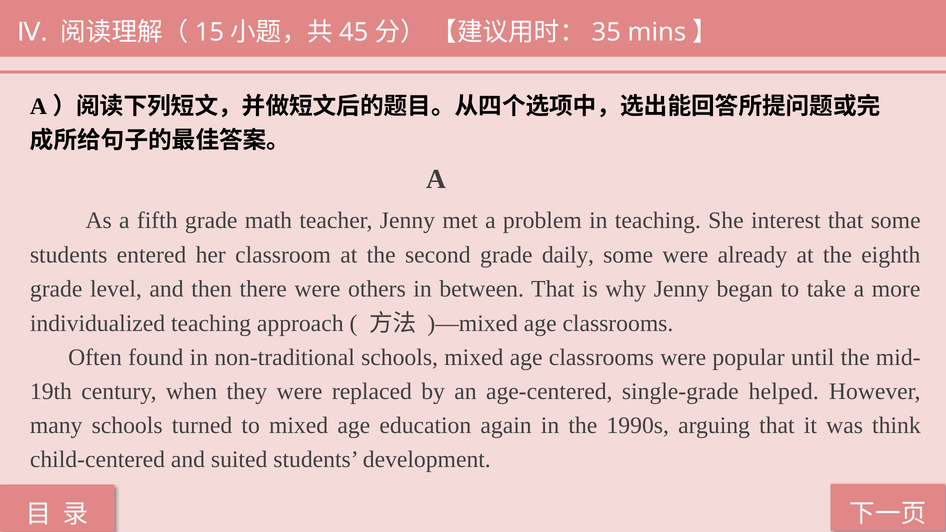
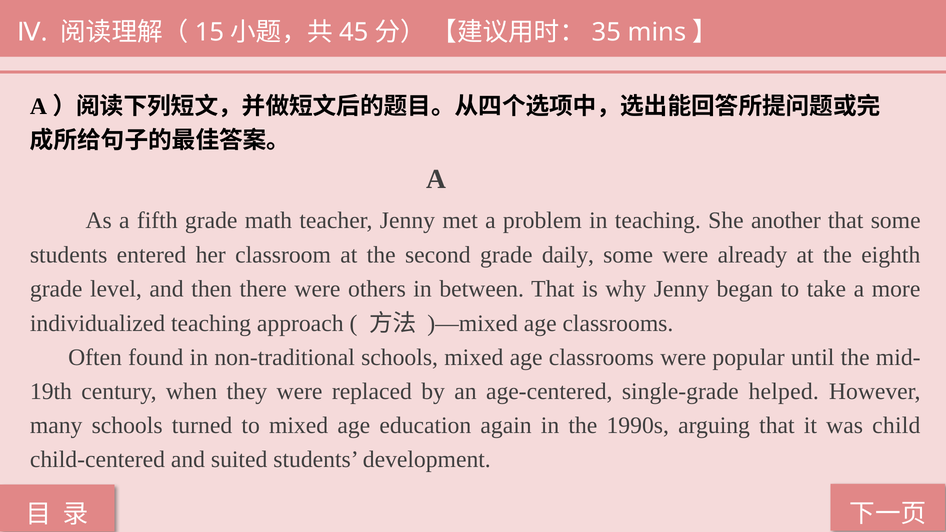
interest: interest -> another
think: think -> child
